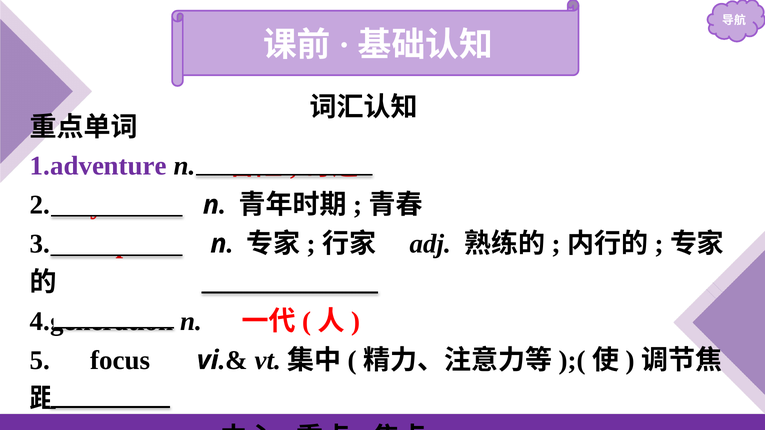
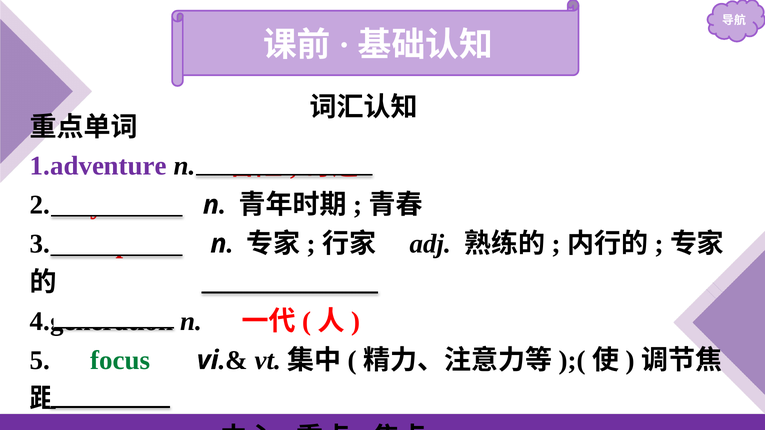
focus colour: black -> green
